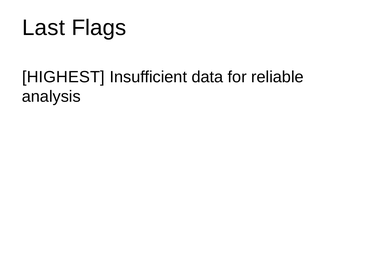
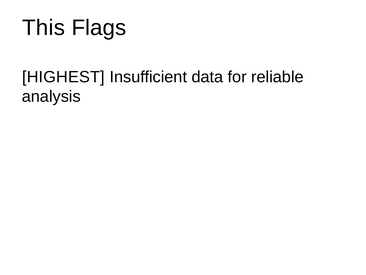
Last: Last -> This
